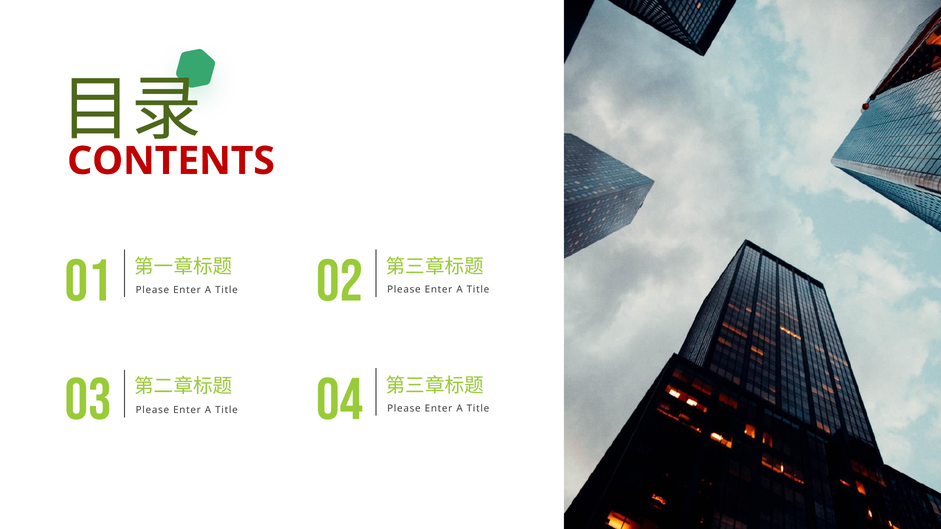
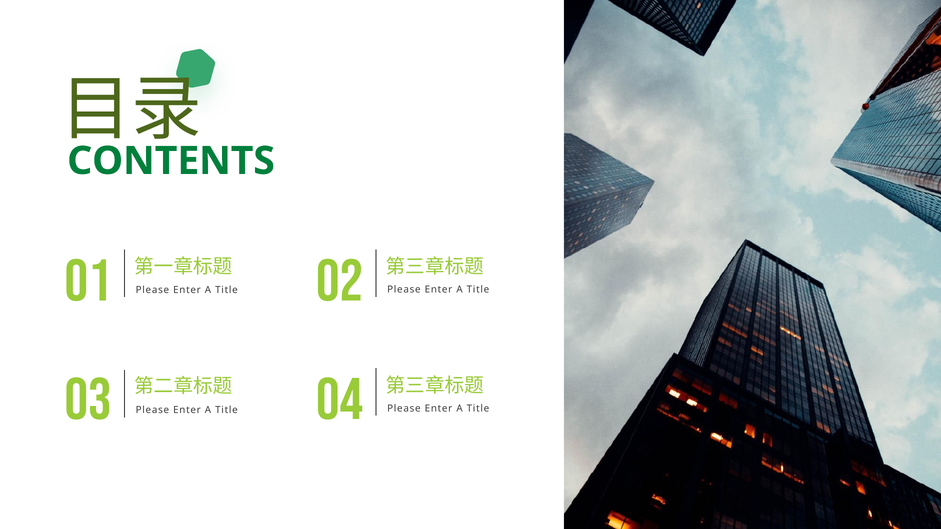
CONTENTS colour: red -> green
